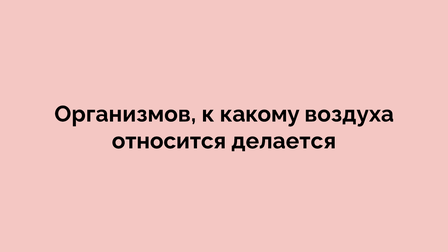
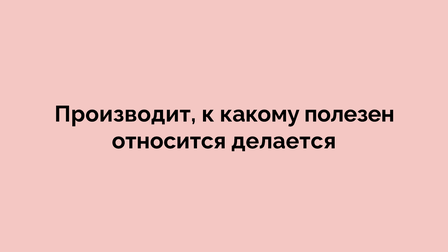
Организмов: Организмов -> Производит
воздуха: воздуха -> полезен
